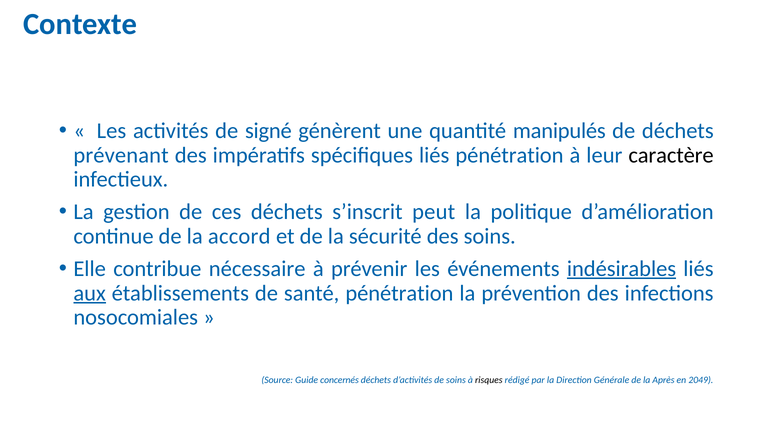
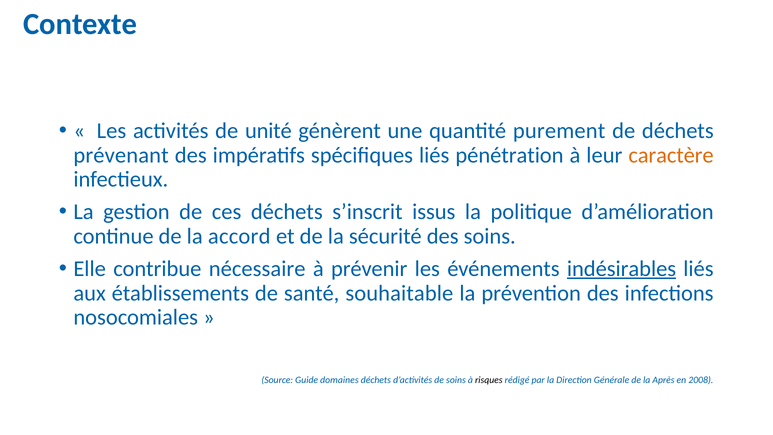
signé: signé -> unité
manipulés: manipulés -> purement
caractère colour: black -> orange
peut: peut -> issus
aux underline: present -> none
santé pénétration: pénétration -> souhaitable
concernés: concernés -> domaines
2049: 2049 -> 2008
